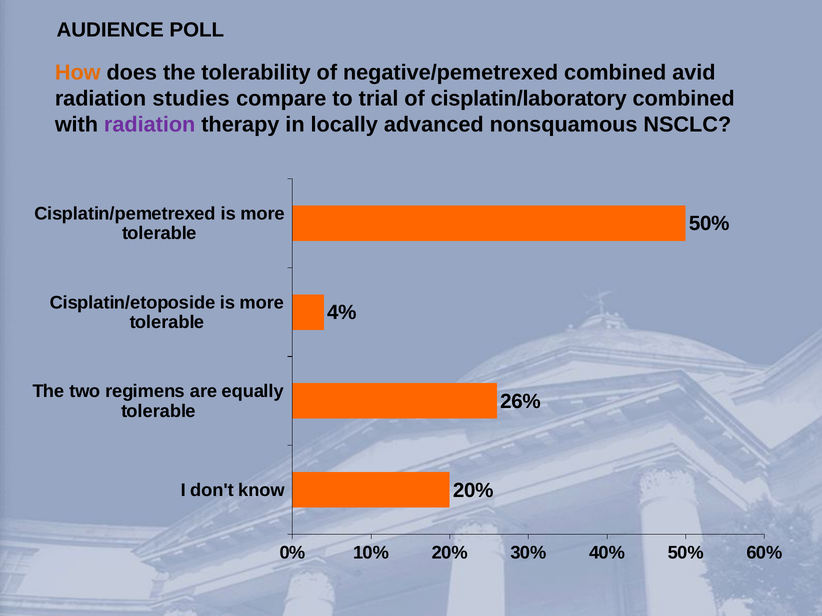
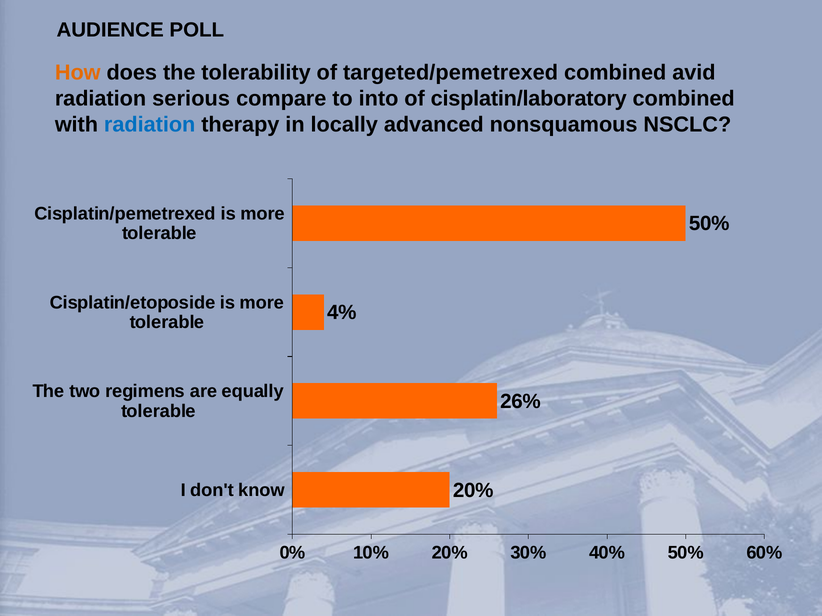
negative/pemetrexed: negative/pemetrexed -> targeted/pemetrexed
studies: studies -> serious
trial: trial -> into
radiation at (150, 124) colour: purple -> blue
